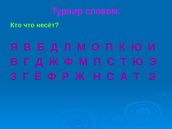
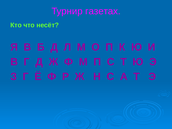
словом: словом -> газетах
